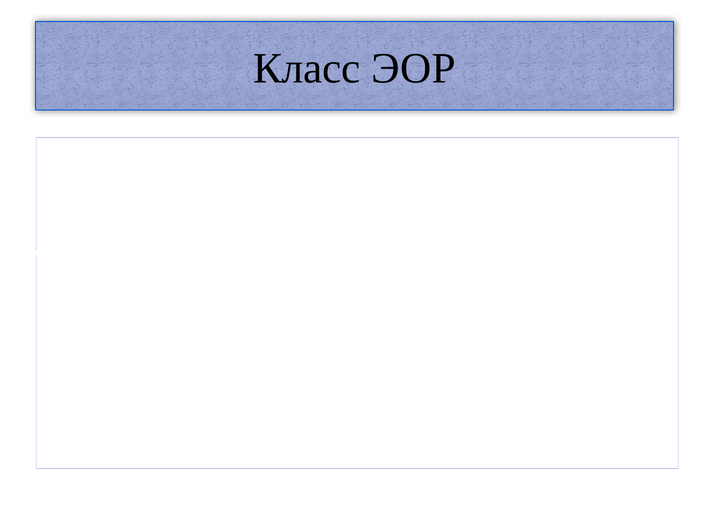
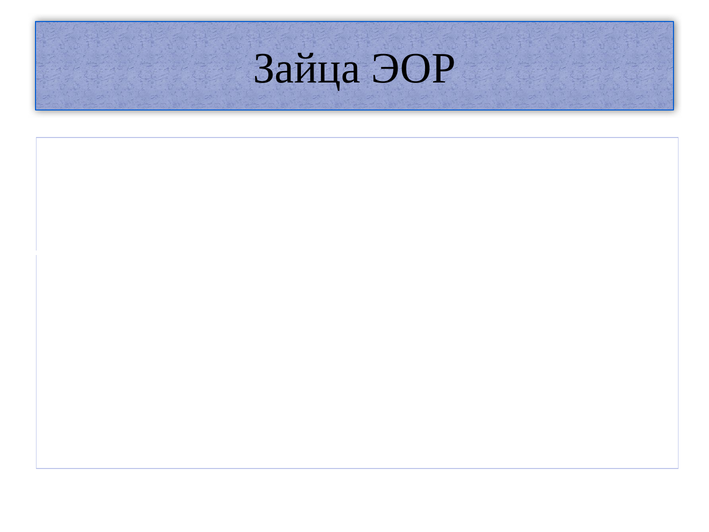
Класс at (307, 69): Класс -> Зайца
